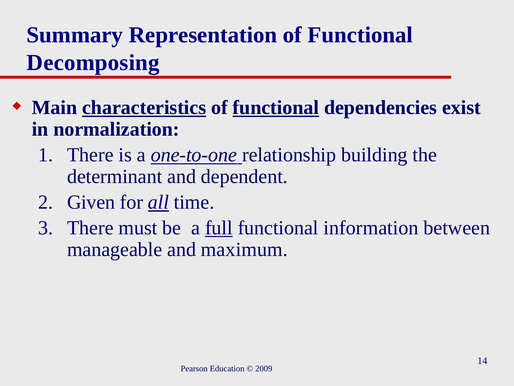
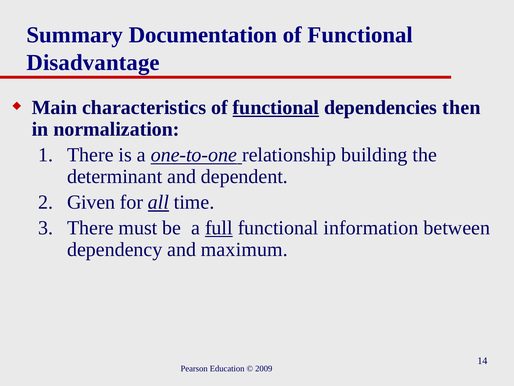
Representation: Representation -> Documentation
Decomposing: Decomposing -> Disadvantage
characteristics underline: present -> none
exist: exist -> then
manageable: manageable -> dependency
